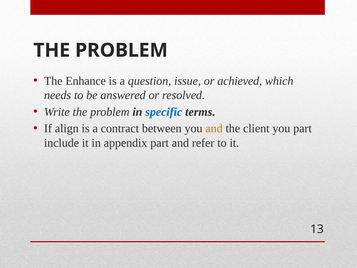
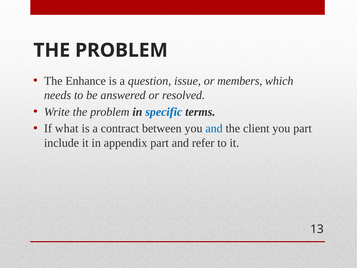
achieved: achieved -> members
align: align -> what
and at (214, 128) colour: orange -> blue
